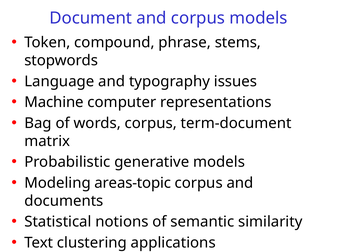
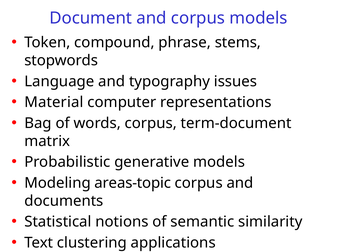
Machine: Machine -> Material
